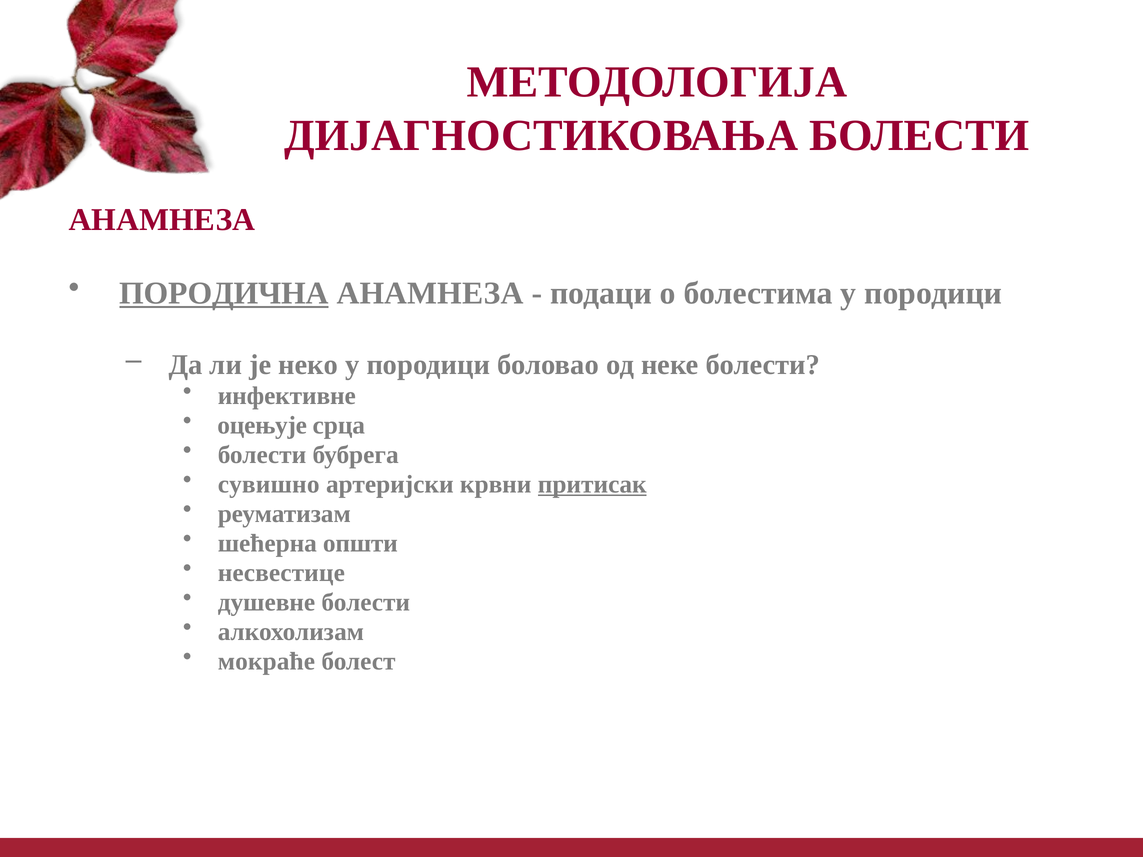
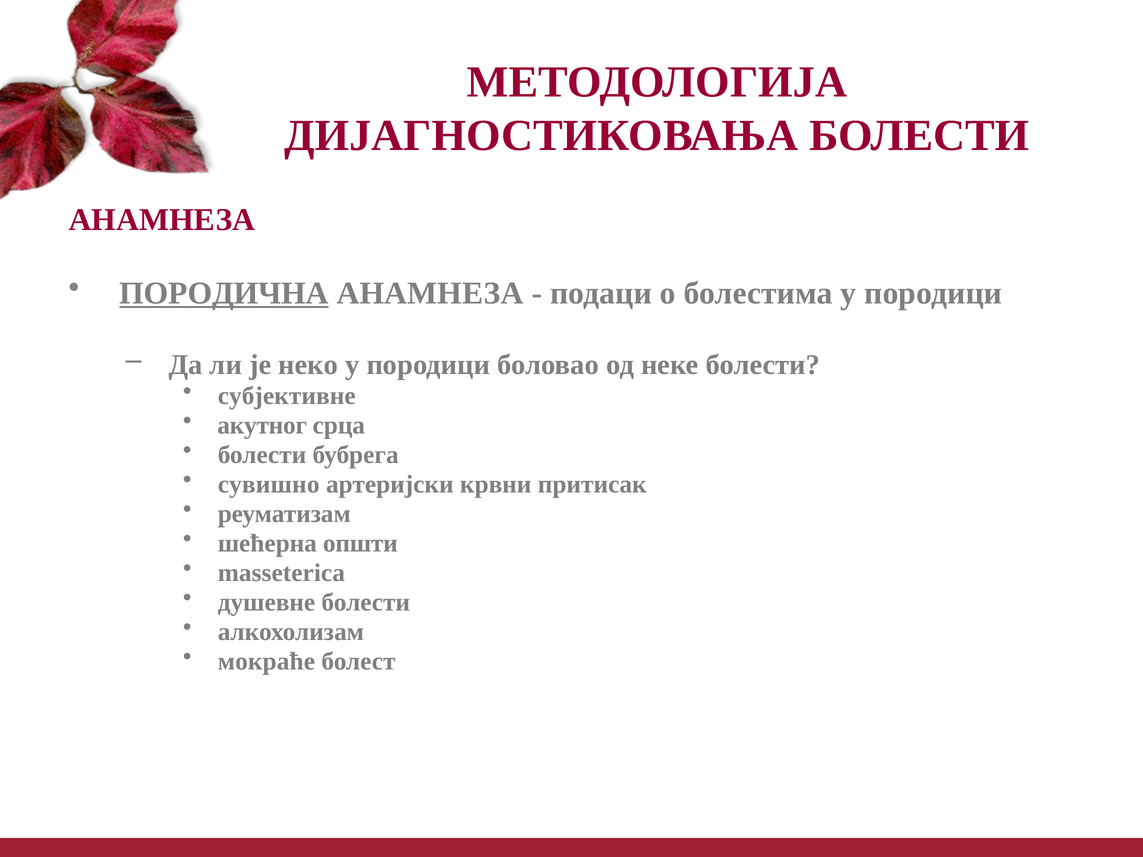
инфективне: инфективне -> субјективне
оцењује: оцењује -> акутног
притисак underline: present -> none
несвестице: несвестице -> masseterica
